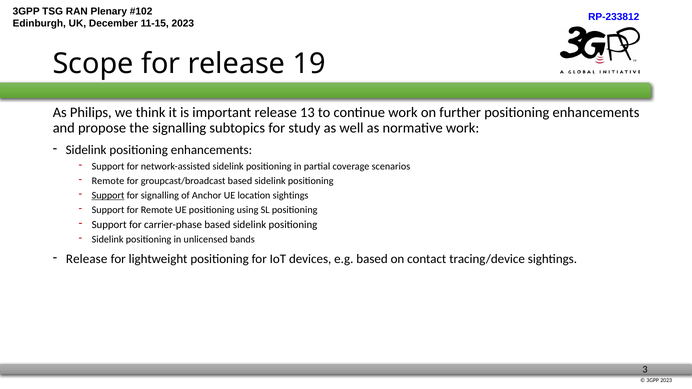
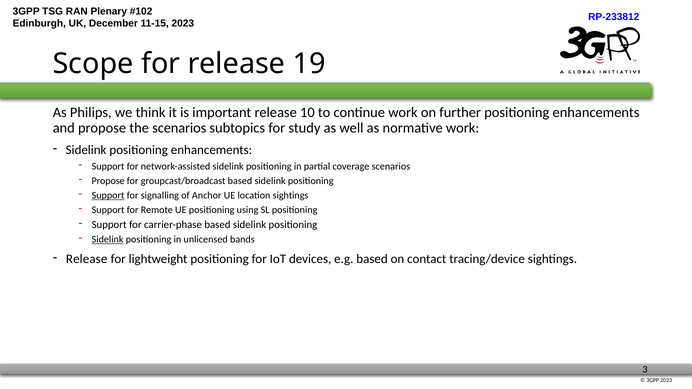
13: 13 -> 10
the signalling: signalling -> scenarios
Remote at (108, 181): Remote -> Propose
Sidelink at (108, 240) underline: none -> present
